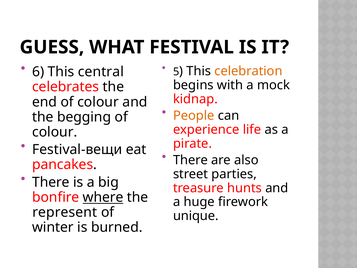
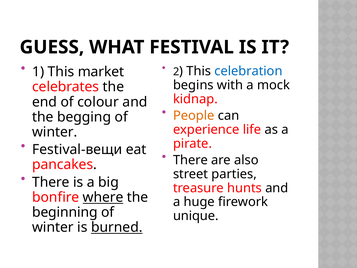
6: 6 -> 1
central: central -> market
5: 5 -> 2
celebration colour: orange -> blue
colour at (55, 132): colour -> winter
represent: represent -> beginning
burned underline: none -> present
